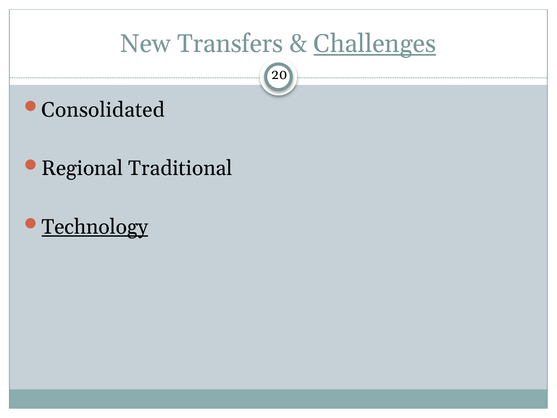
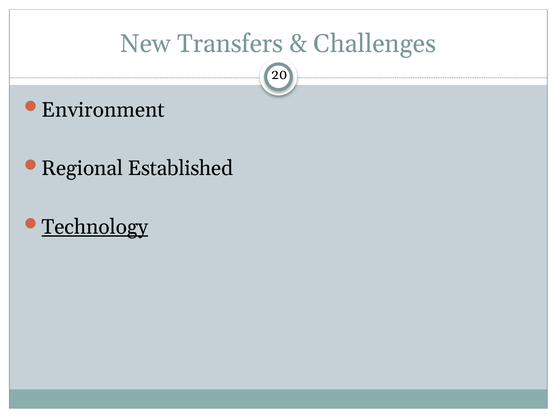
Challenges underline: present -> none
Consolidated: Consolidated -> Environment
Traditional: Traditional -> Established
